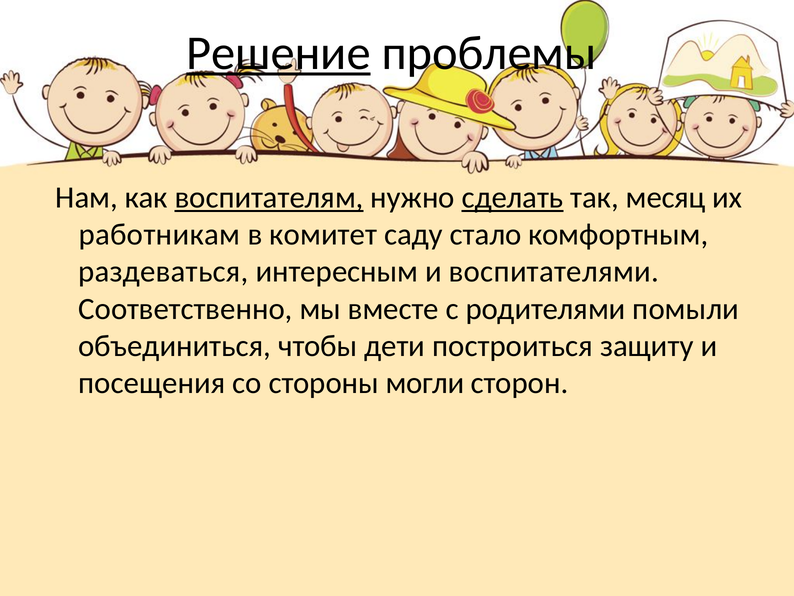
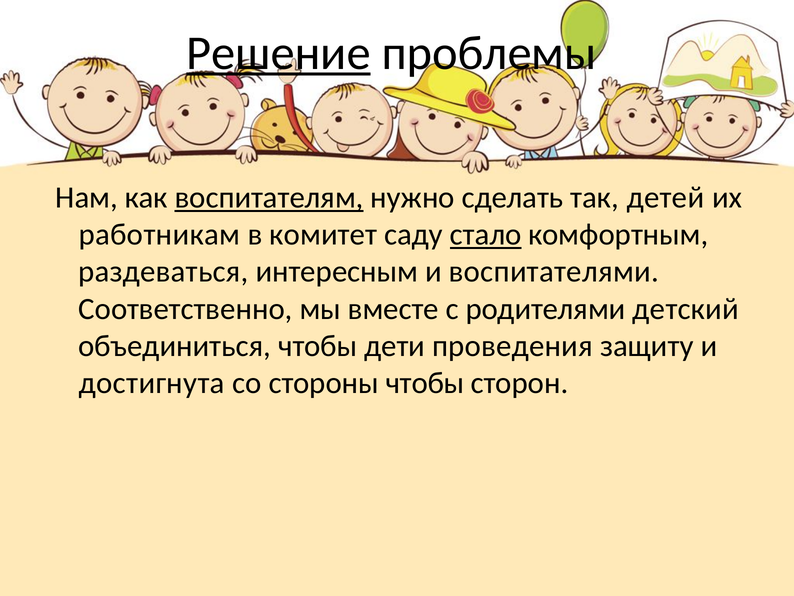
сделать underline: present -> none
месяц: месяц -> детей
стало underline: none -> present
помыли: помыли -> детский
построиться: построиться -> проведения
посещения: посещения -> достигнута
стороны могли: могли -> чтобы
